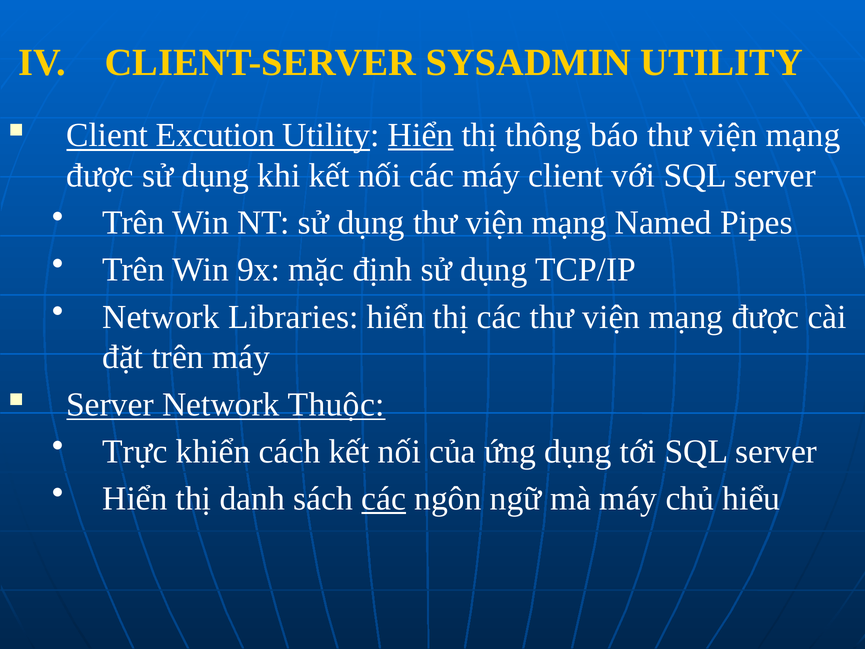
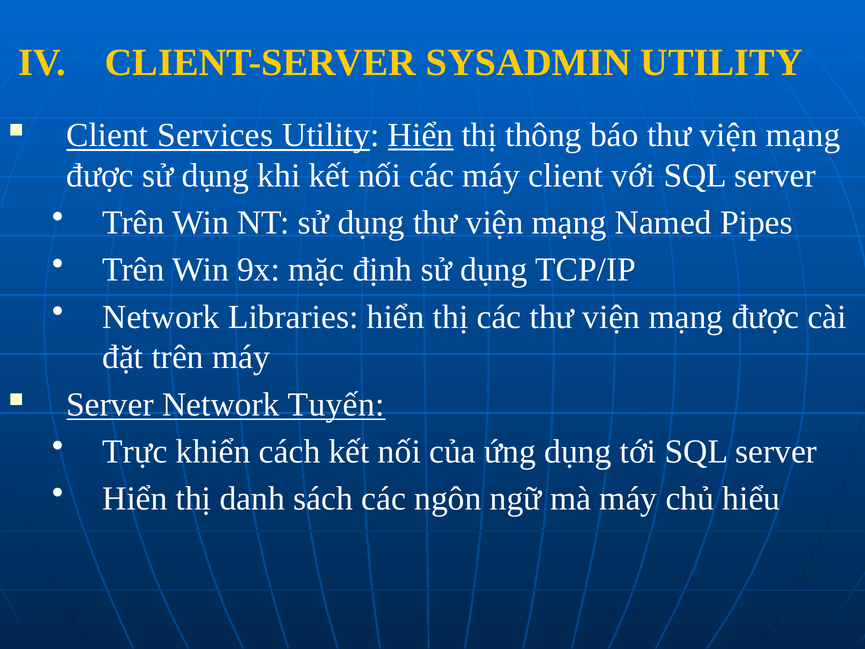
Excution: Excution -> Services
Thuộc: Thuộc -> Tuyến
các at (384, 499) underline: present -> none
